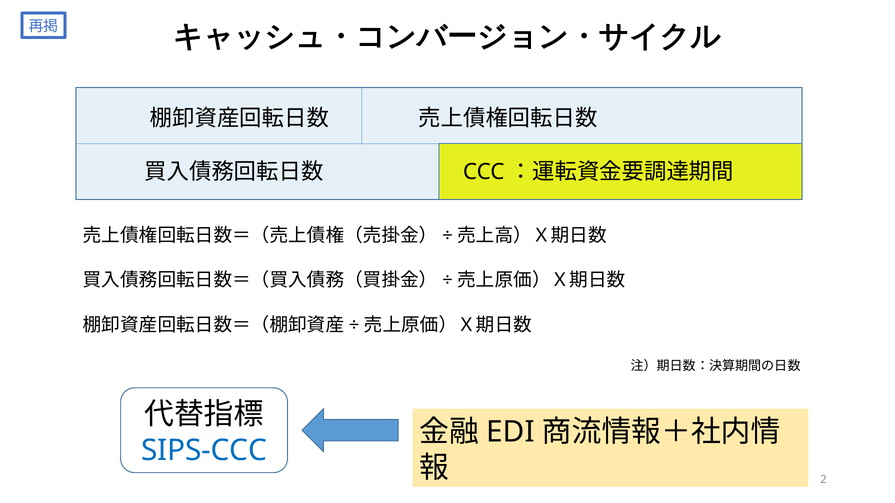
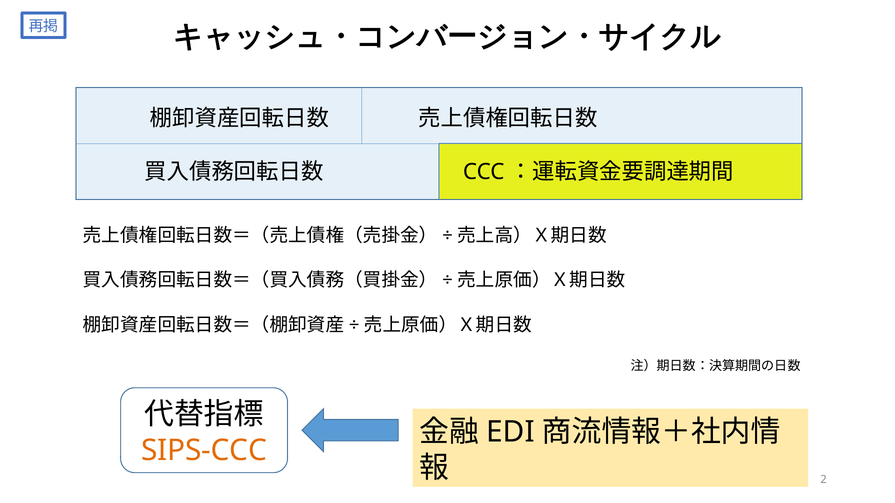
SIPS-CCC colour: blue -> orange
